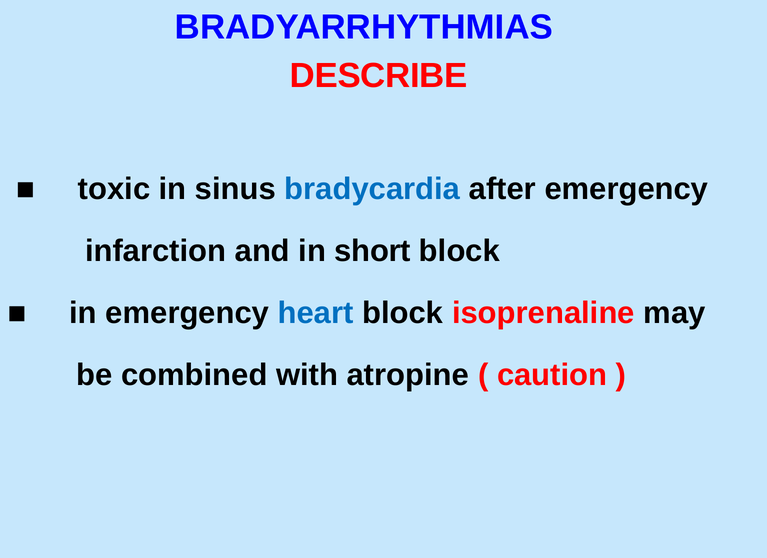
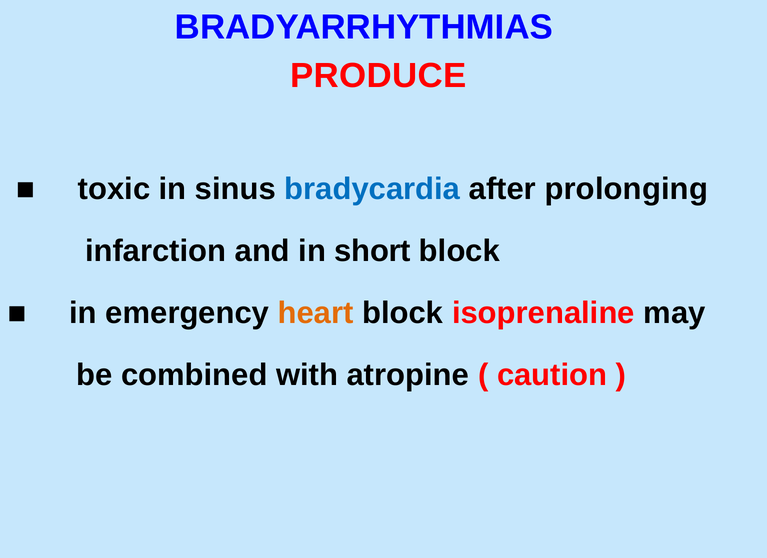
DESCRIBE: DESCRIBE -> PRODUCE
after emergency: emergency -> prolonging
heart colour: blue -> orange
